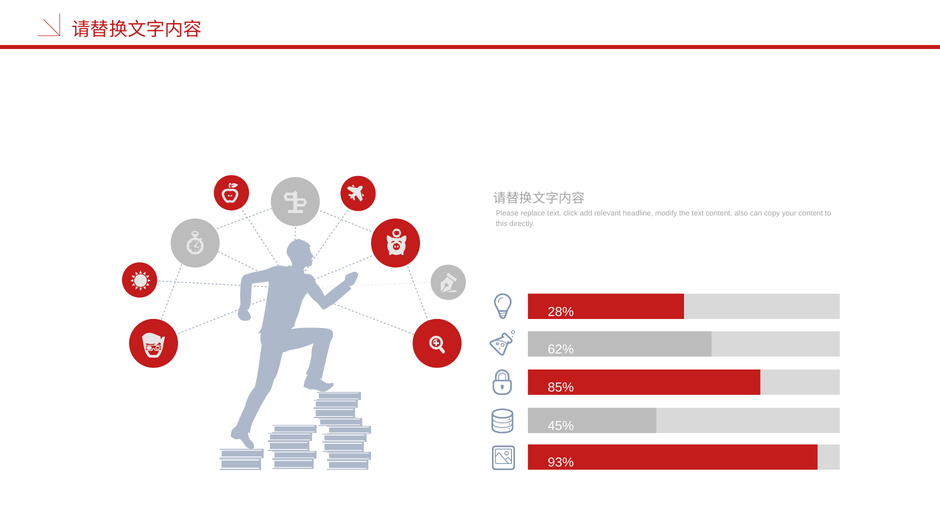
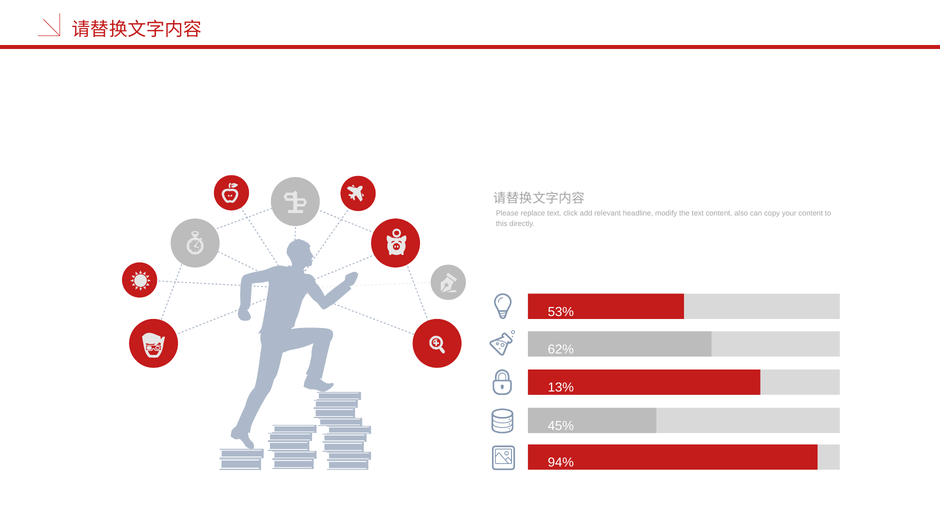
28%: 28% -> 53%
85%: 85% -> 13%
93%: 93% -> 94%
